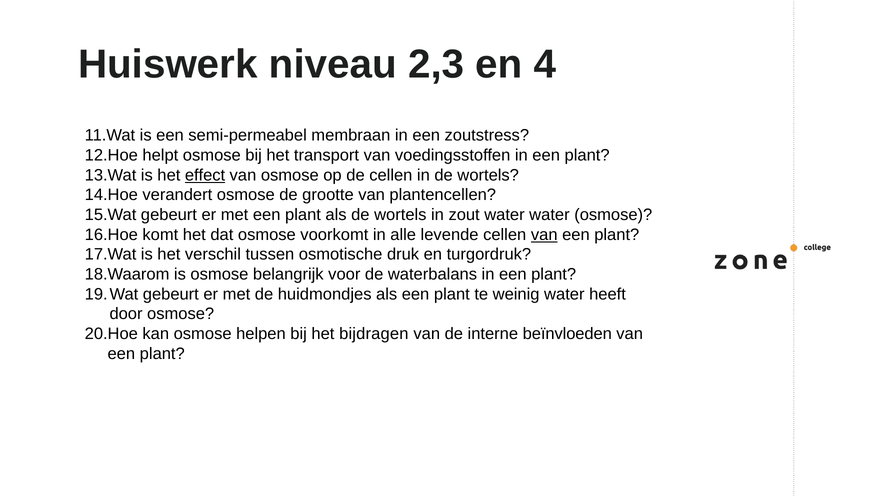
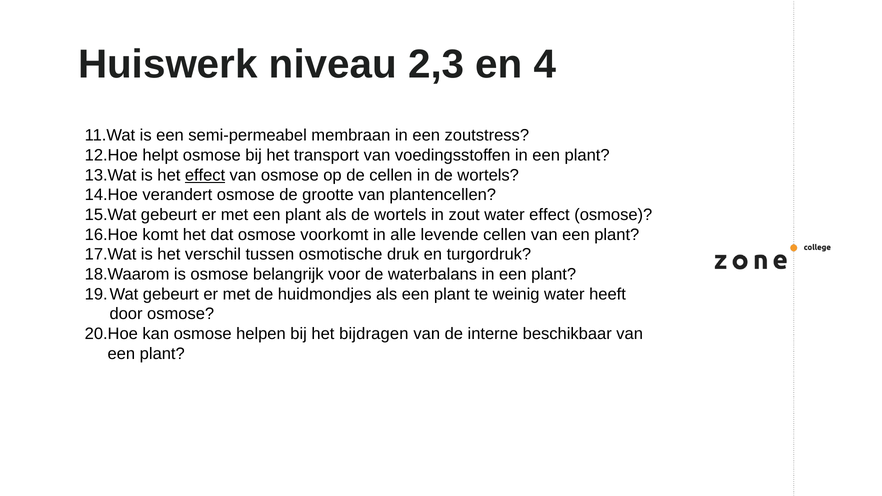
water water: water -> effect
van at (544, 235) underline: present -> none
beïnvloeden: beïnvloeden -> beschikbaar
